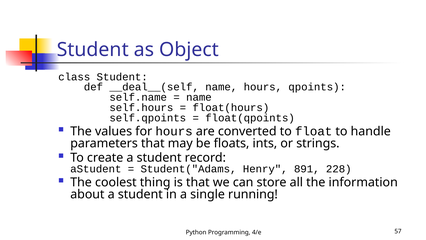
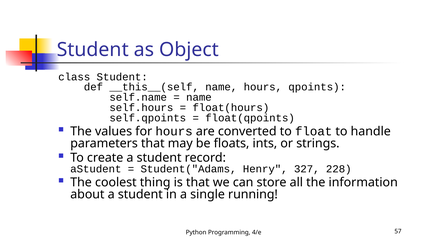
__deal__(self: __deal__(self -> __this__(self
891: 891 -> 327
